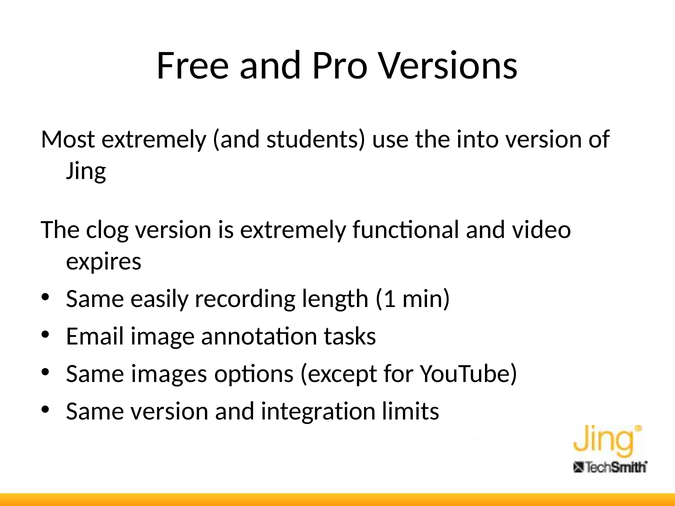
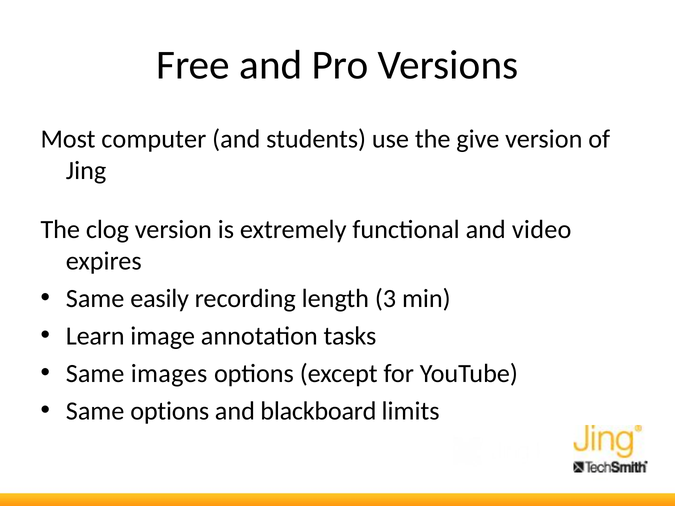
Most extremely: extremely -> computer
into: into -> give
1: 1 -> 3
Email: Email -> Learn
Same version: version -> options
integration: integration -> blackboard
